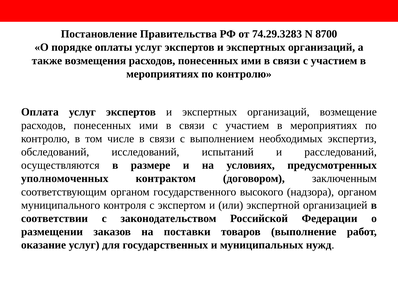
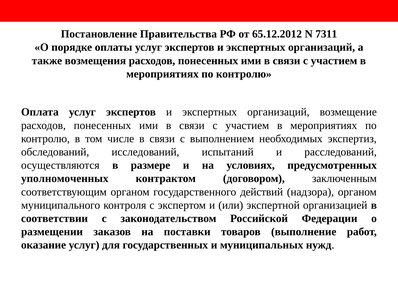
74.29.3283: 74.29.3283 -> 65.12.2012
8700: 8700 -> 7311
высокого: высокого -> действий
